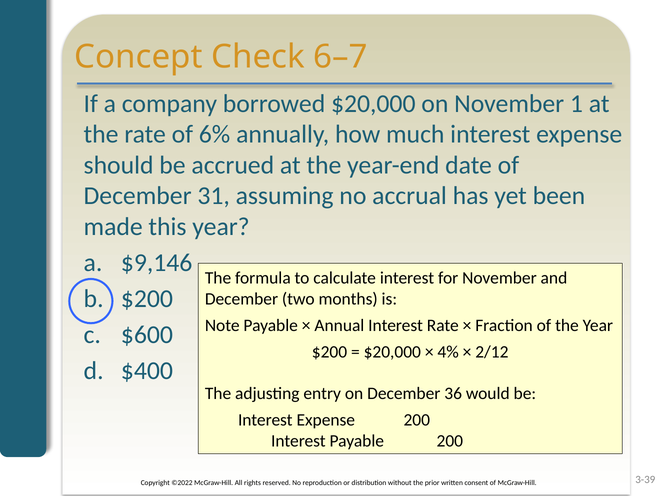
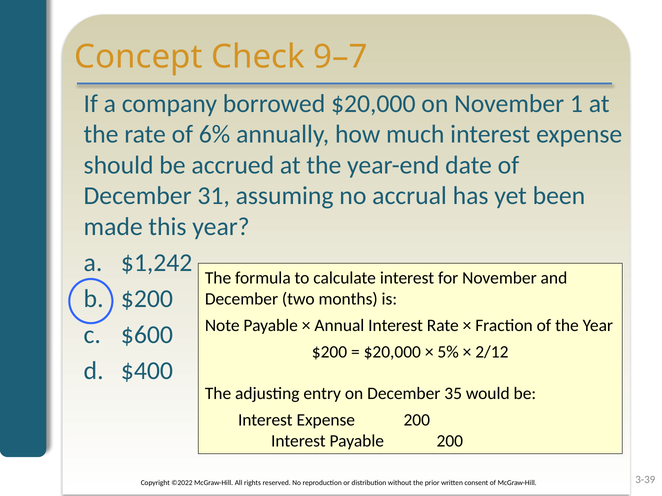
6–7: 6–7 -> 9–7
$9,146: $9,146 -> $1,242
4%: 4% -> 5%
36: 36 -> 35
